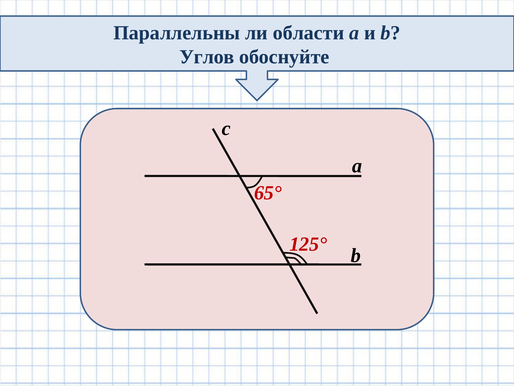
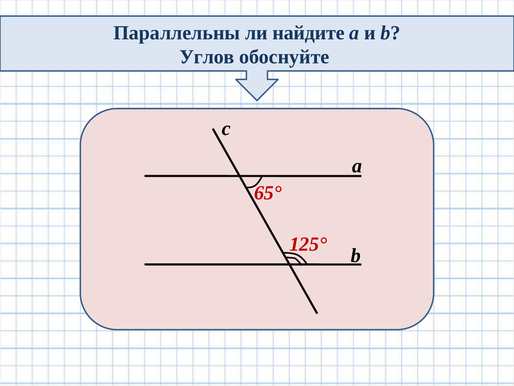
области: области -> найдите
